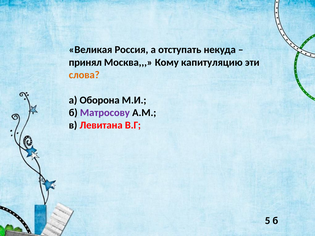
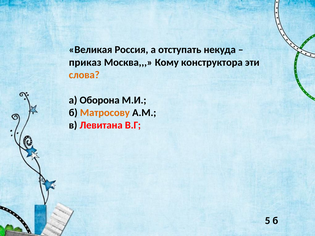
принял: принял -> приказ
капитуляцию: капитуляцию -> конструктора
Матросову colour: purple -> orange
